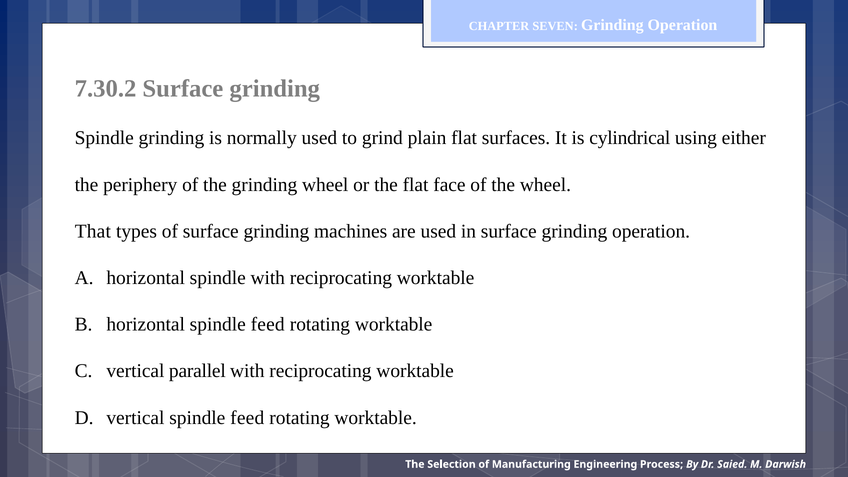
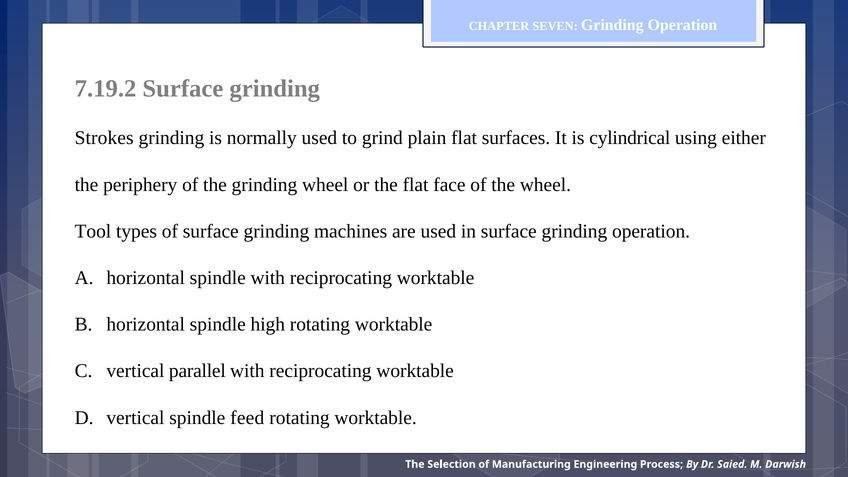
7.30.2: 7.30.2 -> 7.19.2
Spindle at (104, 138): Spindle -> Strokes
That: That -> Tool
horizontal spindle feed: feed -> high
